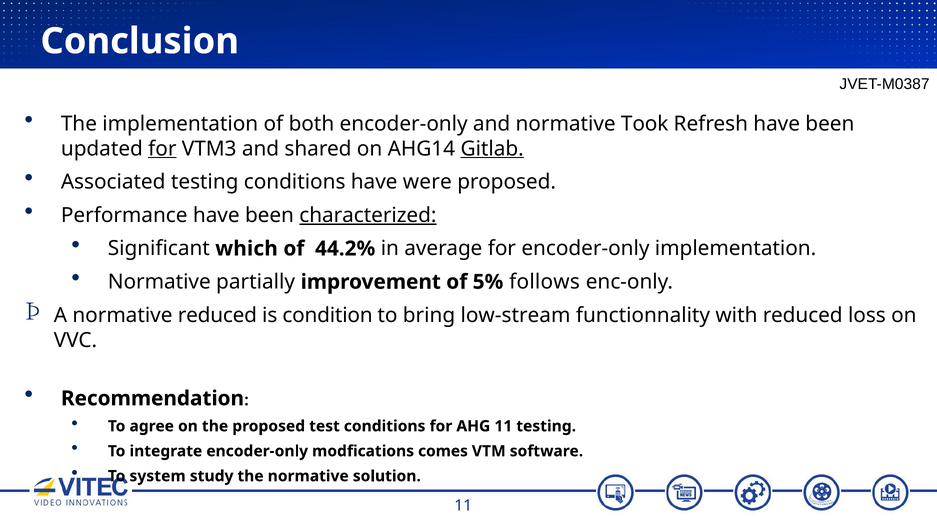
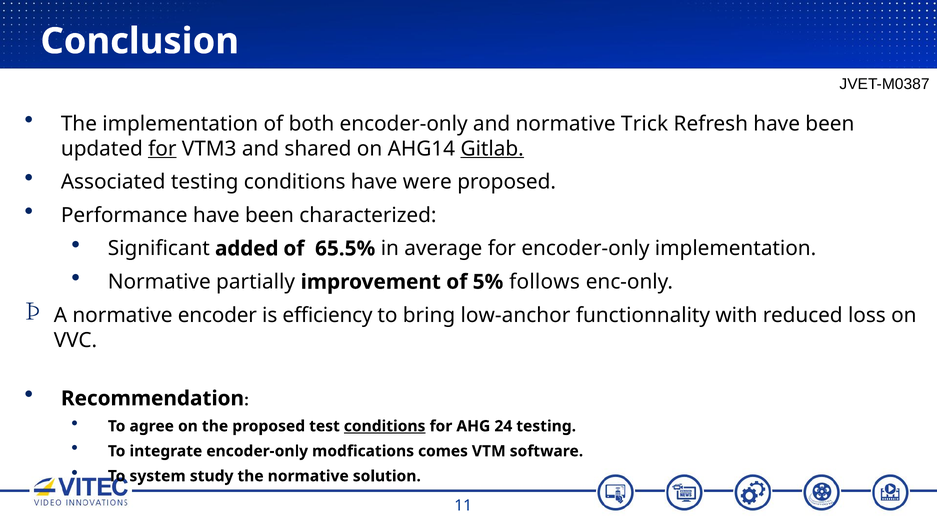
Took: Took -> Trick
characterized underline: present -> none
which: which -> added
44.2%: 44.2% -> 65.5%
normative reduced: reduced -> encoder
condition: condition -> efficiency
low-stream: low-stream -> low-anchor
conditions at (385, 426) underline: none -> present
AHG 11: 11 -> 24
